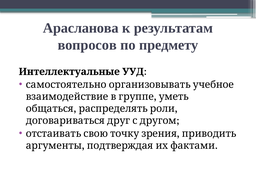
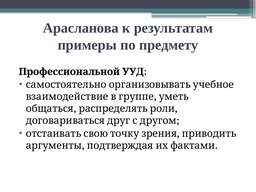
вопросов: вопросов -> примеры
Интеллектуальные: Интеллектуальные -> Профессиональной
